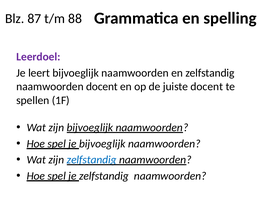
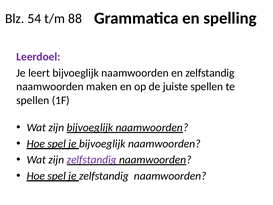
87: 87 -> 54
naamwoorden docent: docent -> maken
juiste docent: docent -> spellen
zelfstandig at (92, 160) colour: blue -> purple
